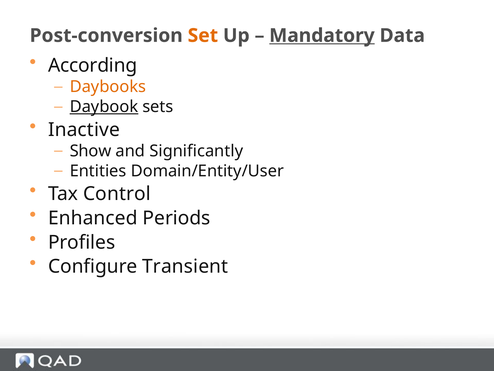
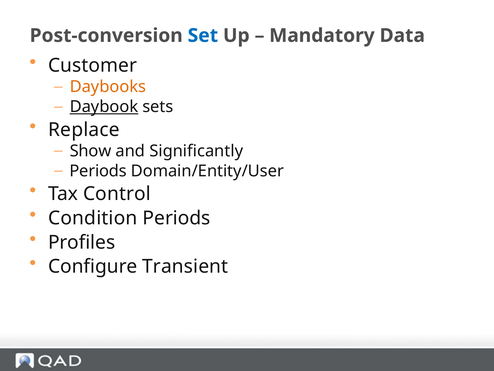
Set colour: orange -> blue
Mandatory underline: present -> none
According: According -> Customer
Inactive: Inactive -> Replace
Entities at (98, 171): Entities -> Periods
Enhanced: Enhanced -> Condition
